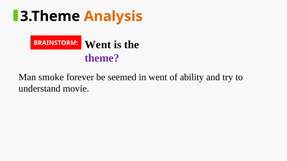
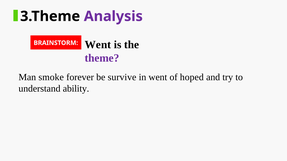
Analysis colour: orange -> purple
seemed: seemed -> survive
ability: ability -> hoped
movie: movie -> ability
